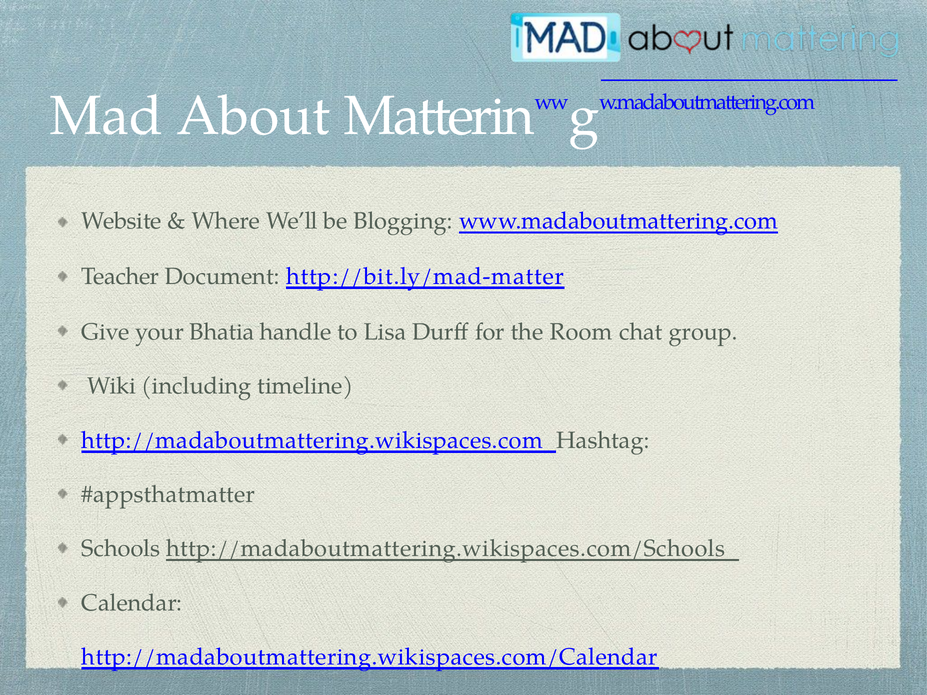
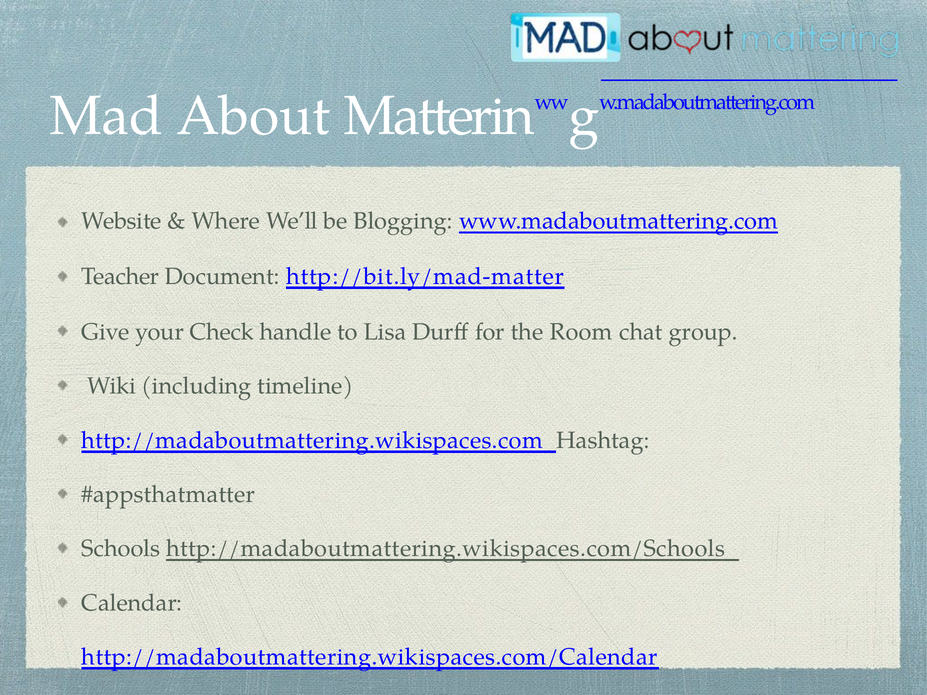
Bhatia: Bhatia -> Check
